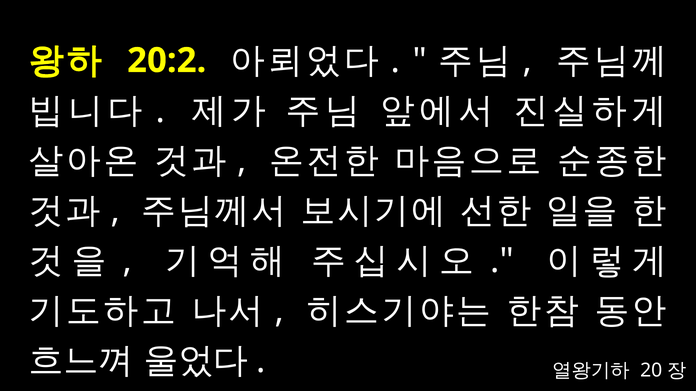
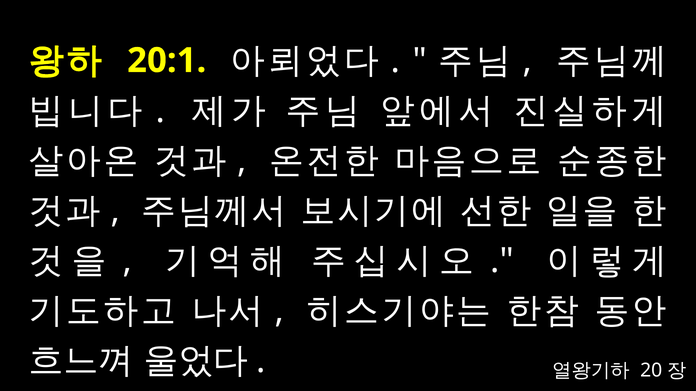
20:2: 20:2 -> 20:1
